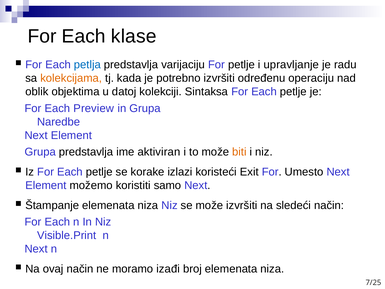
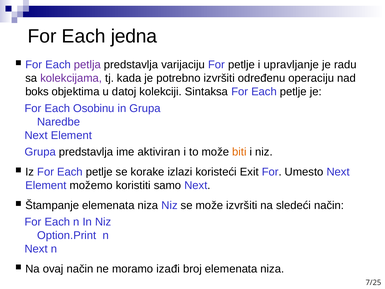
klase: klase -> jedna
petlja colour: blue -> purple
kolekcijama colour: orange -> purple
oblik: oblik -> boks
Preview: Preview -> Osobinu
Visible.Print: Visible.Print -> Option.Print
